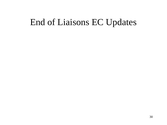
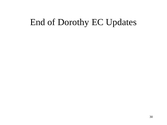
Liaisons: Liaisons -> Dorothy
